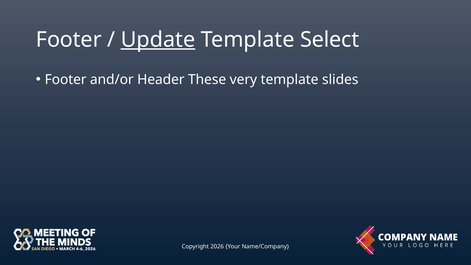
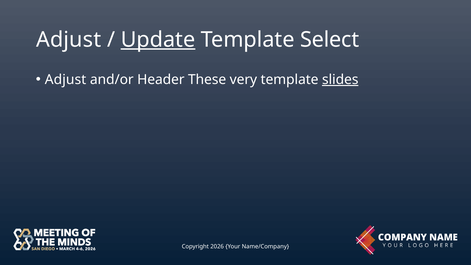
Footer at (69, 40): Footer -> Adjust
Footer at (66, 80): Footer -> Adjust
slides underline: none -> present
